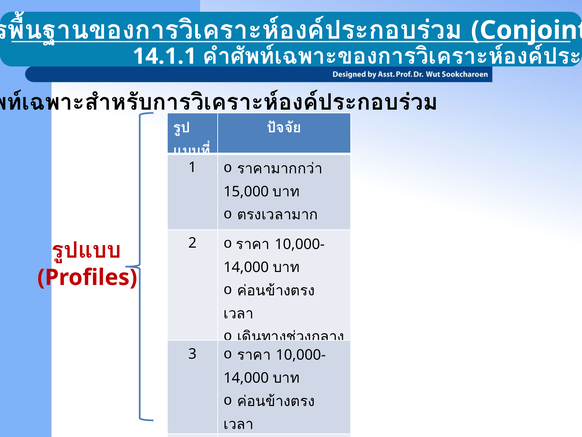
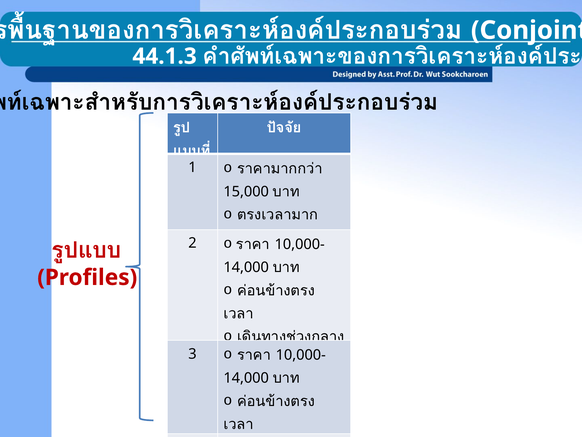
14.1.1: 14.1.1 -> 44.1.3
